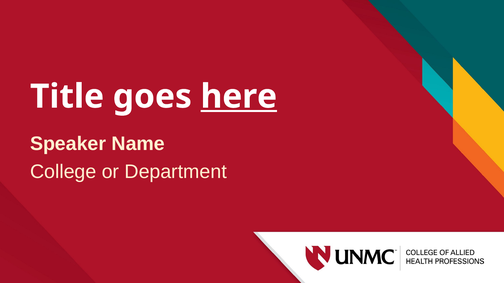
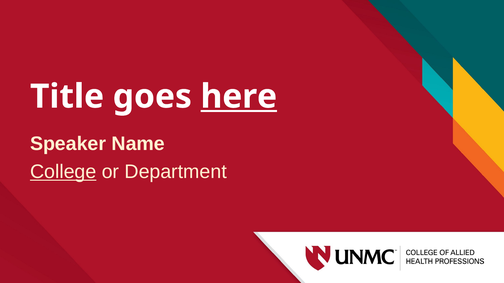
College underline: none -> present
